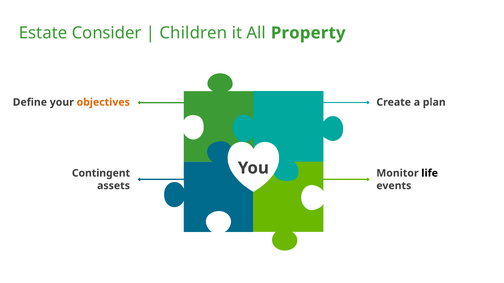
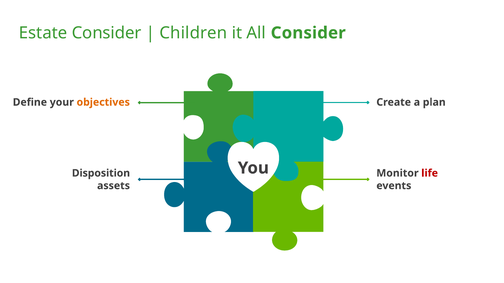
All Property: Property -> Consider
Contingent: Contingent -> Disposition
life colour: black -> red
